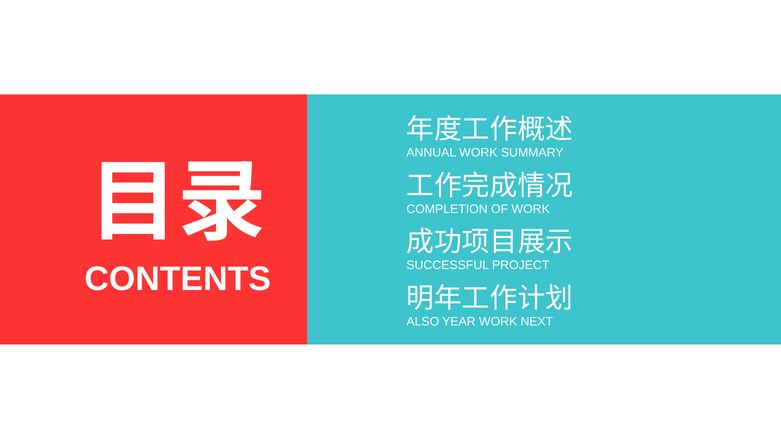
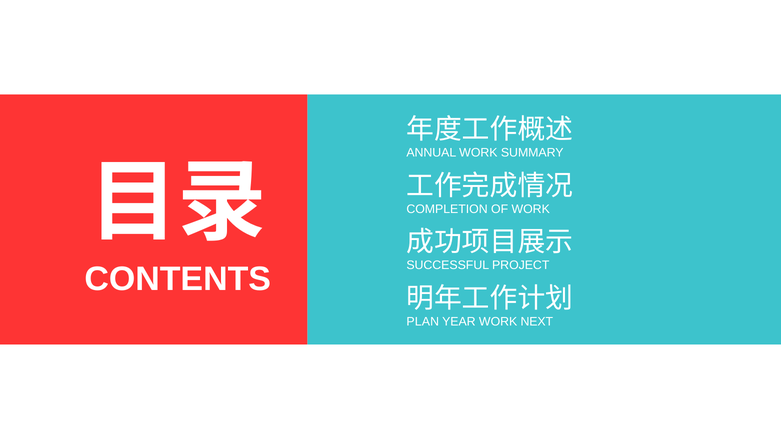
ALSO: ALSO -> PLAN
